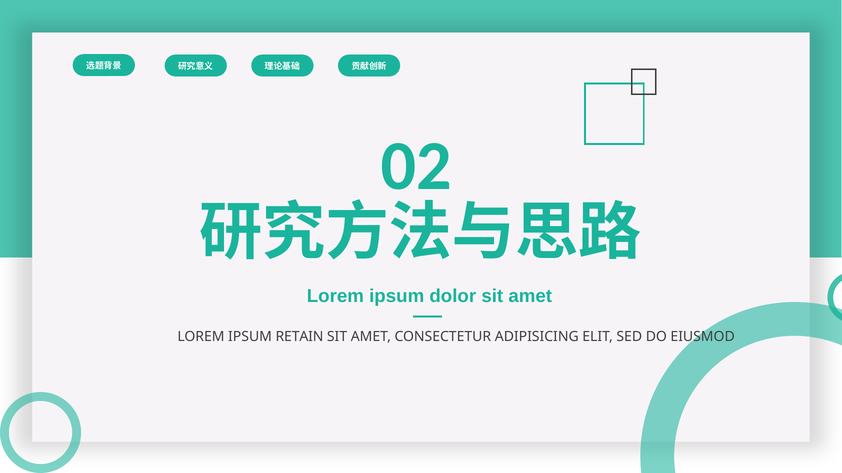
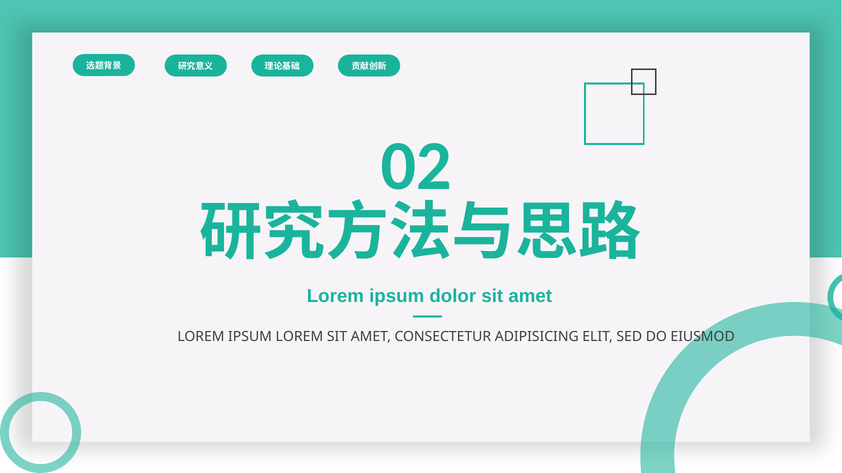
IPSUM RETAIN: RETAIN -> LOREM
